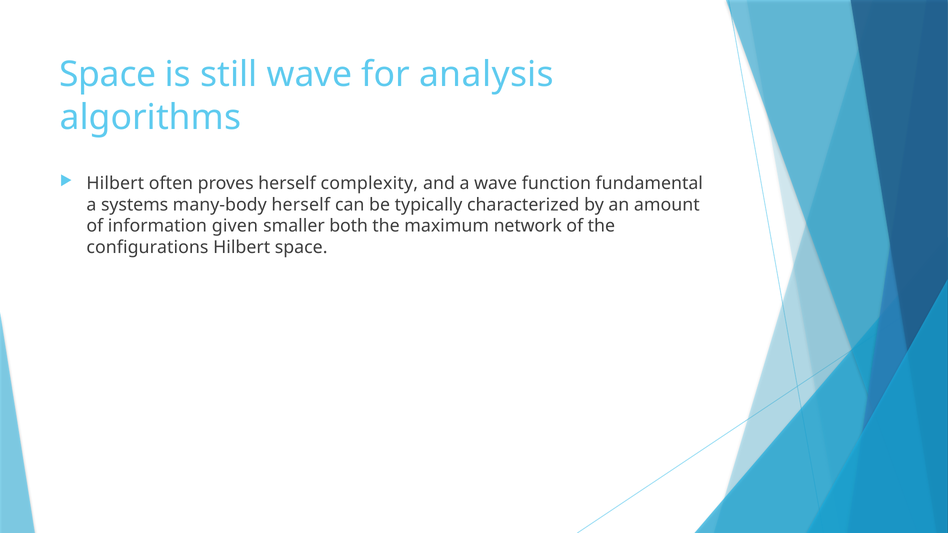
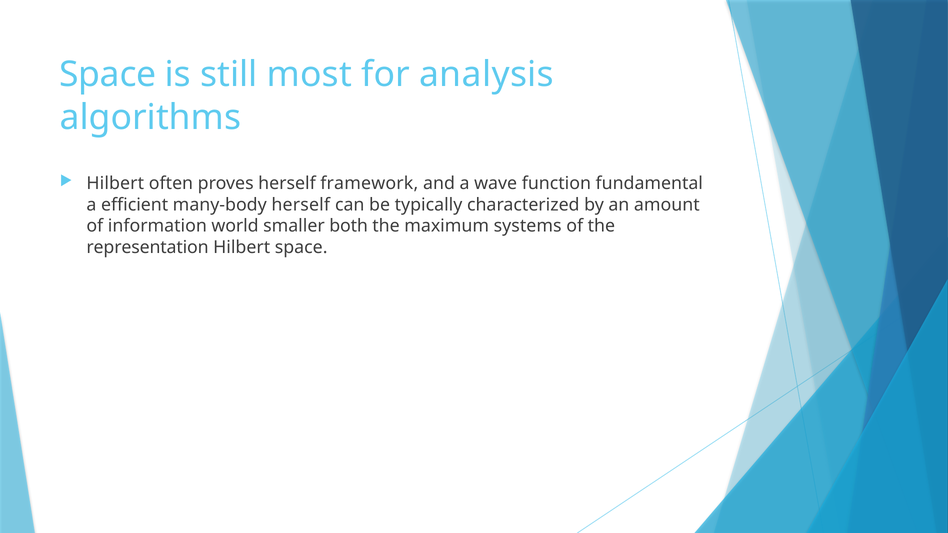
still wave: wave -> most
complexity: complexity -> framework
systems: systems -> efficient
given: given -> world
network: network -> systems
configurations: configurations -> representation
